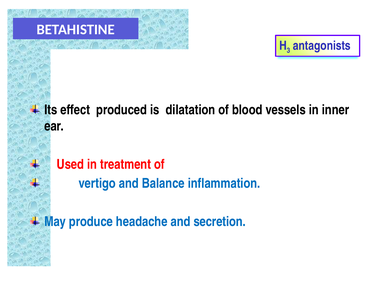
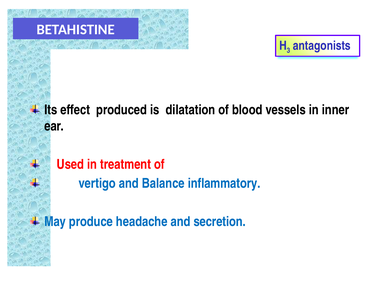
inflammation: inflammation -> inflammatory
